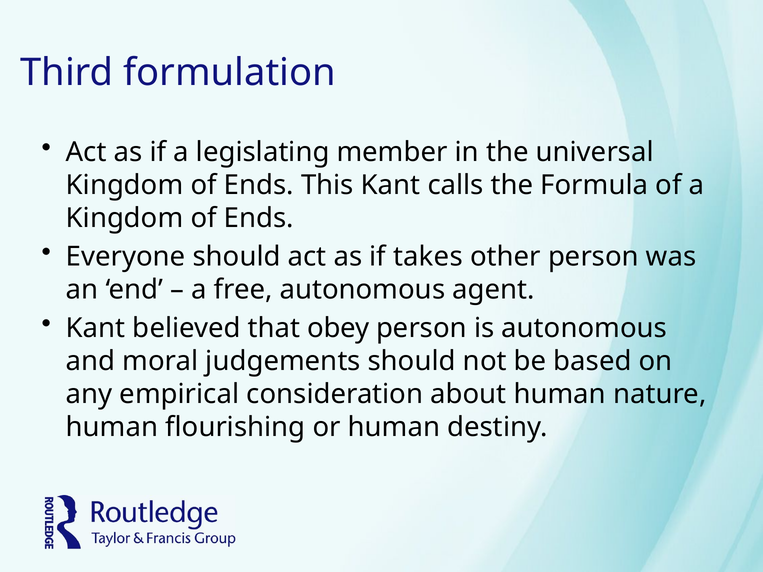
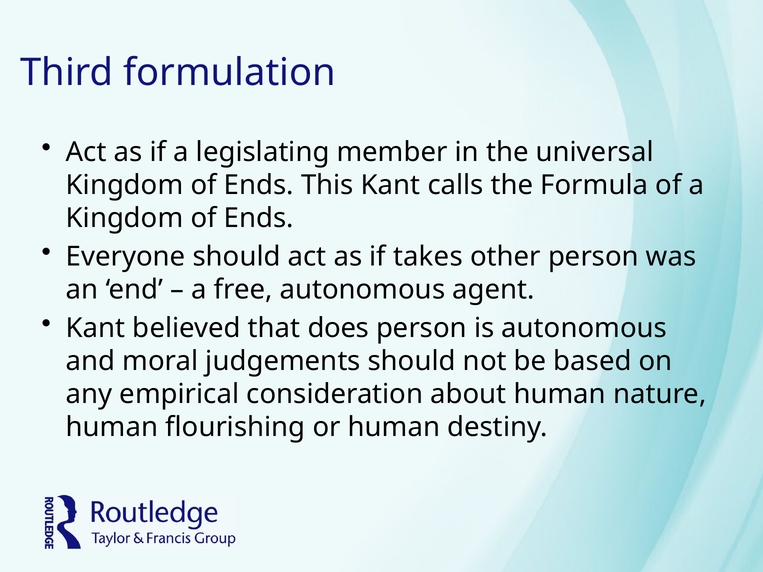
obey: obey -> does
